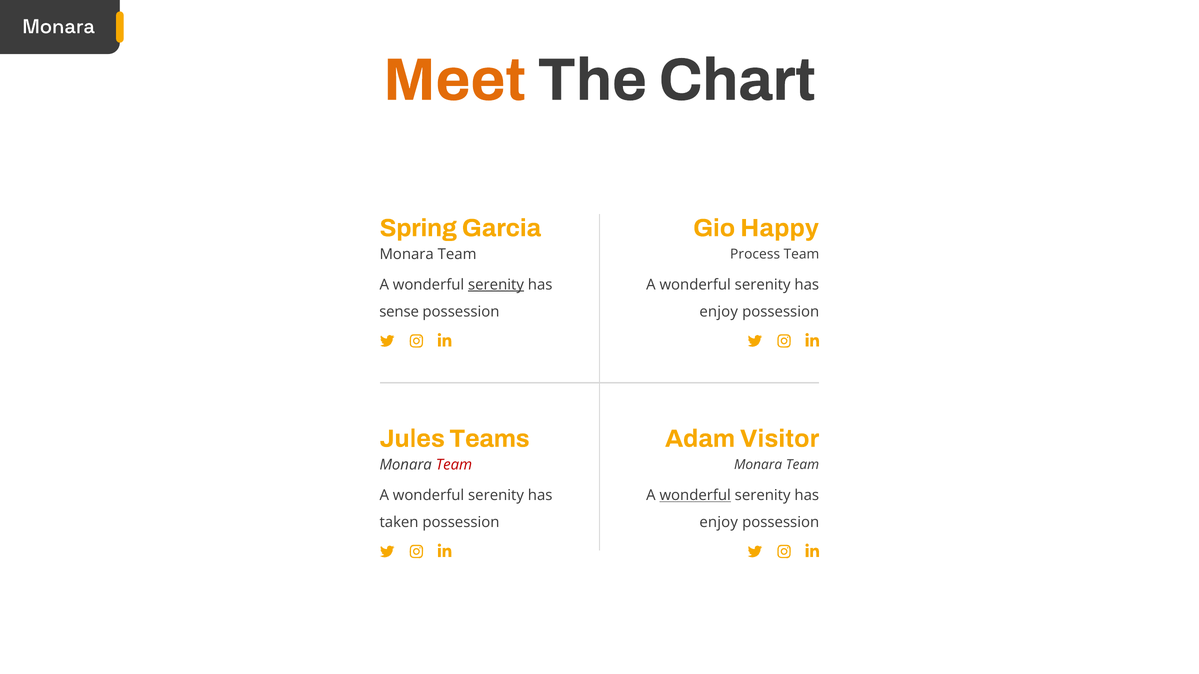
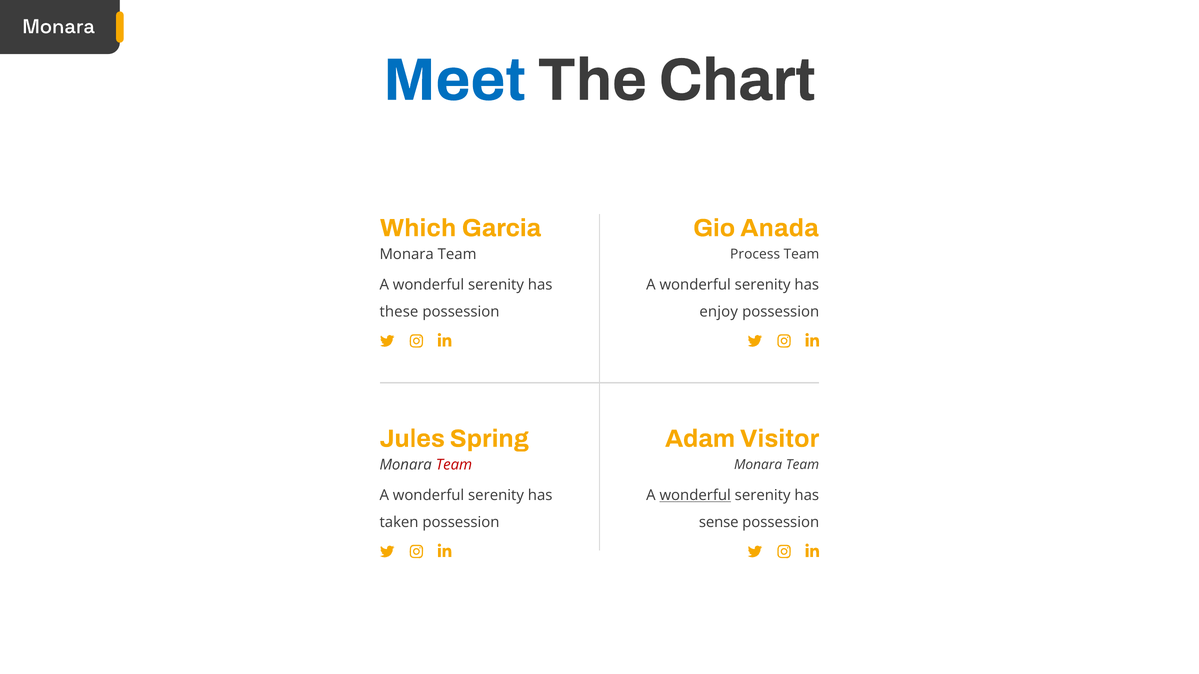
Meet colour: orange -> blue
Spring: Spring -> Which
Happy: Happy -> Anada
serenity at (496, 285) underline: present -> none
sense: sense -> these
Teams: Teams -> Spring
enjoy at (719, 523): enjoy -> sense
